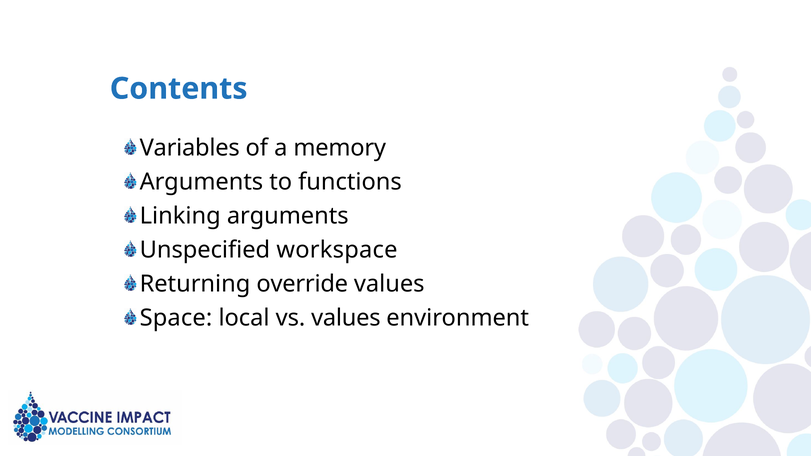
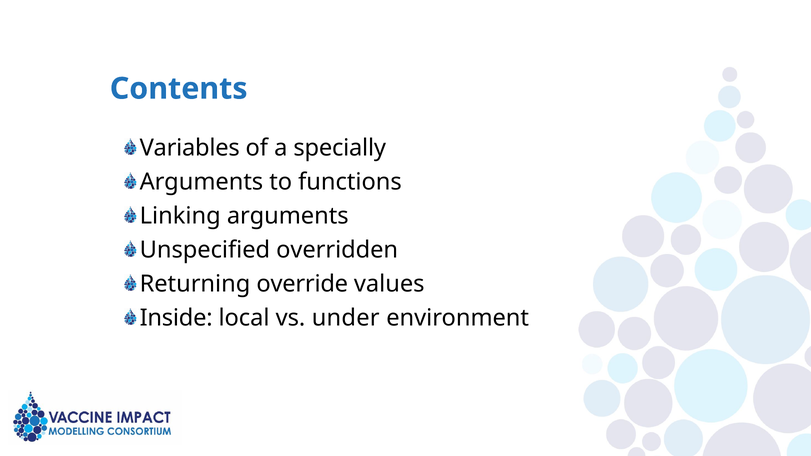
memory: memory -> specially
workspace: workspace -> overridden
Space: Space -> Inside
vs values: values -> under
